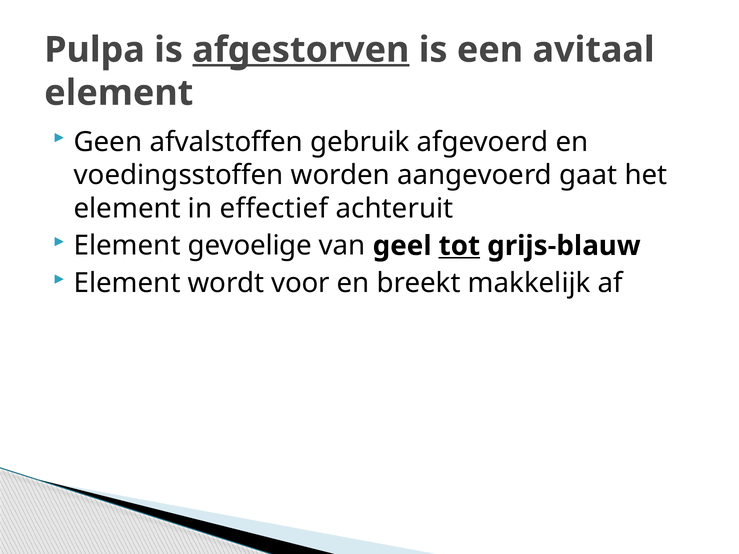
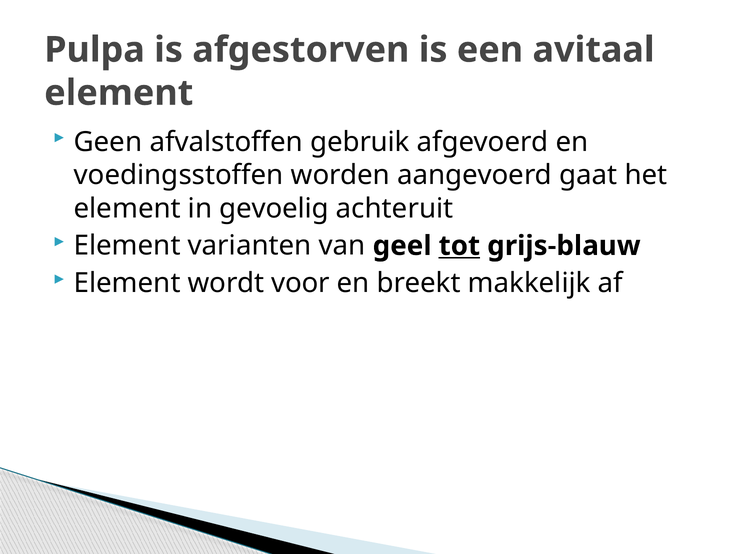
afgestorven underline: present -> none
effectief: effectief -> gevoelig
gevoelige: gevoelige -> varianten
